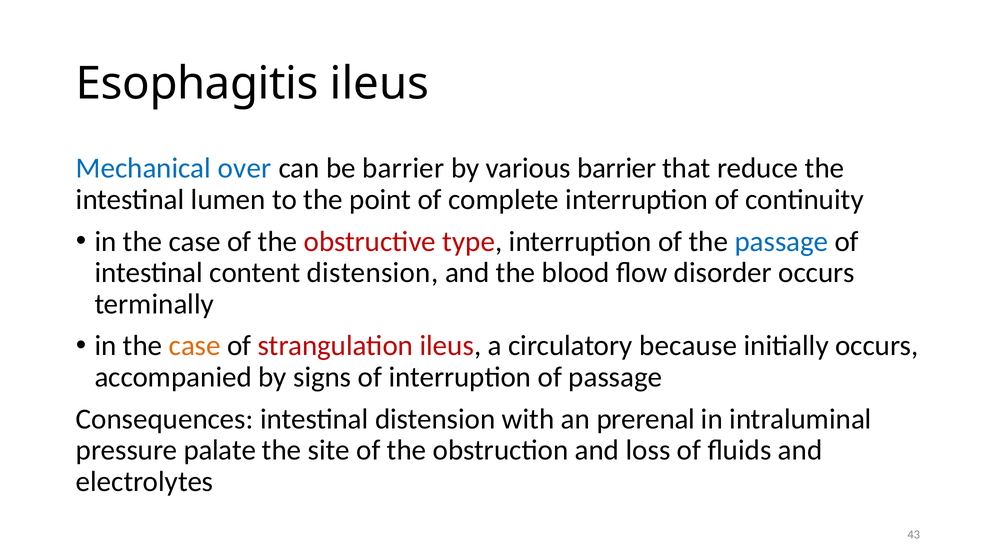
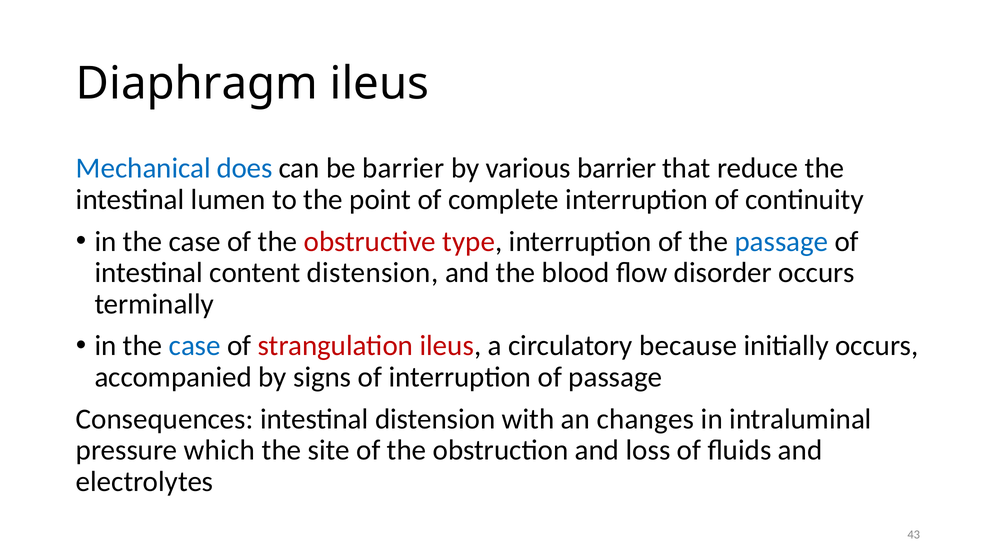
Esophagitis: Esophagitis -> Diaphragm
over: over -> does
case at (195, 346) colour: orange -> blue
prerenal: prerenal -> changes
palate: palate -> which
